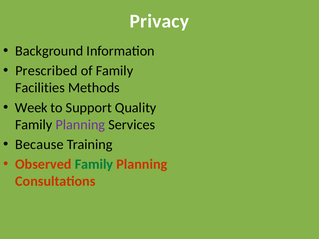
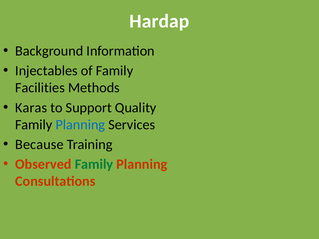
Privacy: Privacy -> Hardap
Prescribed: Prescribed -> Injectables
Week: Week -> Karas
Planning at (80, 125) colour: purple -> blue
